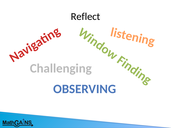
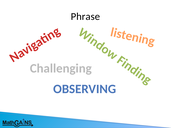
Reflect: Reflect -> Phrase
